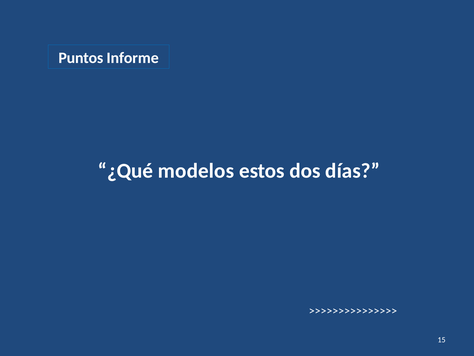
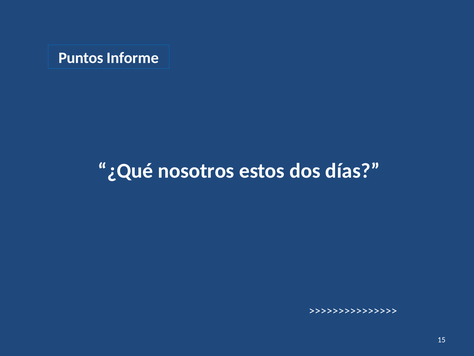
modelos: modelos -> nosotros
